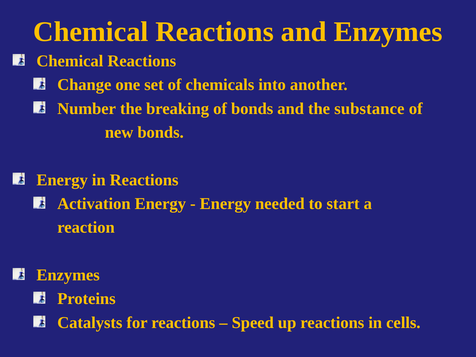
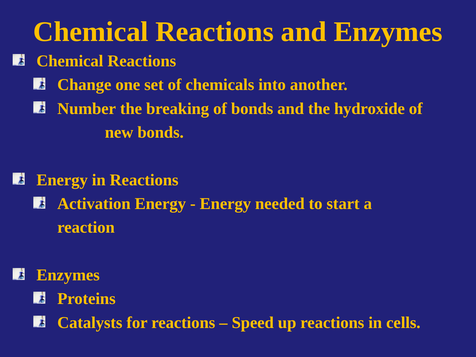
substance: substance -> hydroxide
